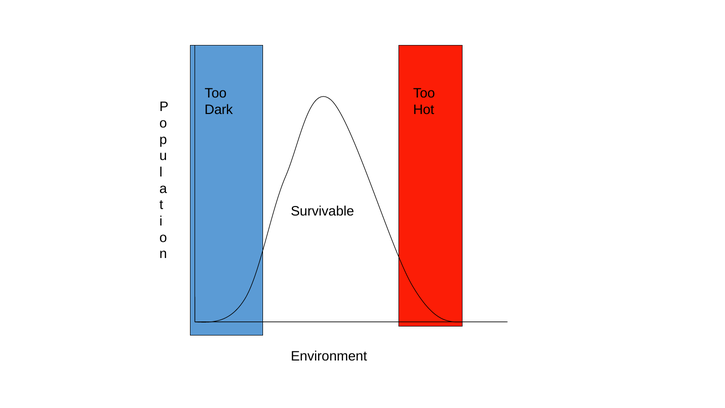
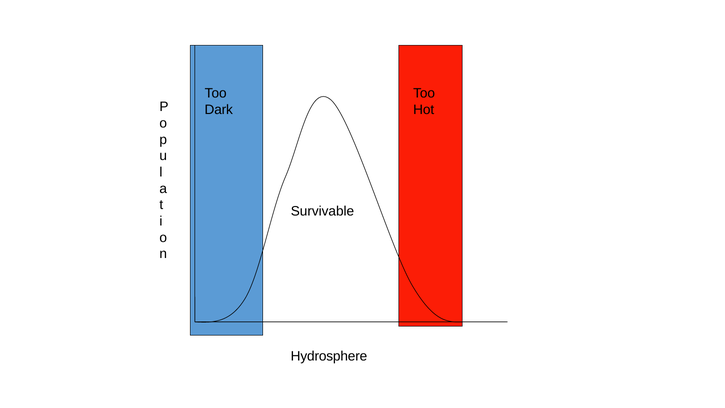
Environment: Environment -> Hydrosphere
